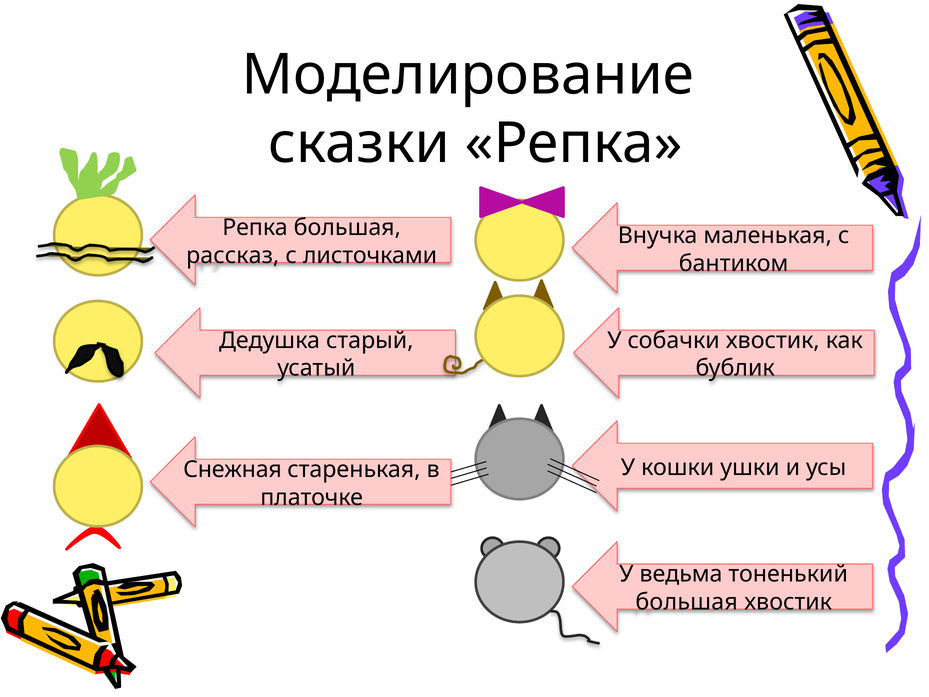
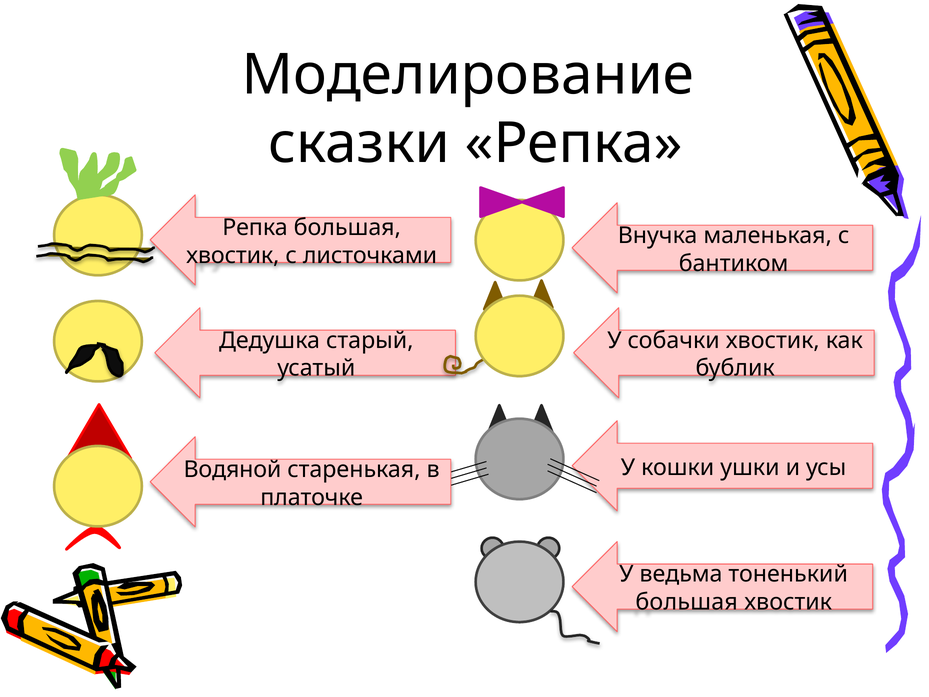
рассказ at (233, 255): рассказ -> хвостик
Снежная: Снежная -> Водяной
